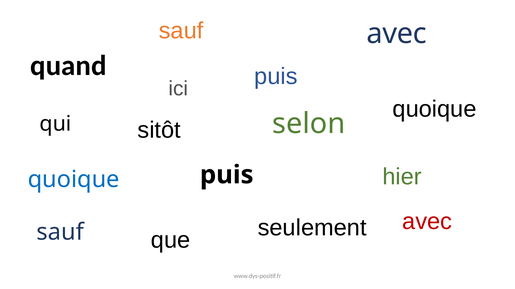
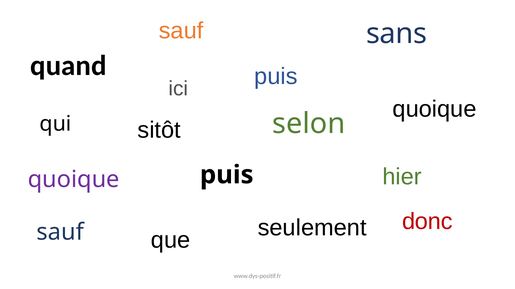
avec at (397, 34): avec -> sans
quoique at (74, 180) colour: blue -> purple
avec at (427, 222): avec -> donc
